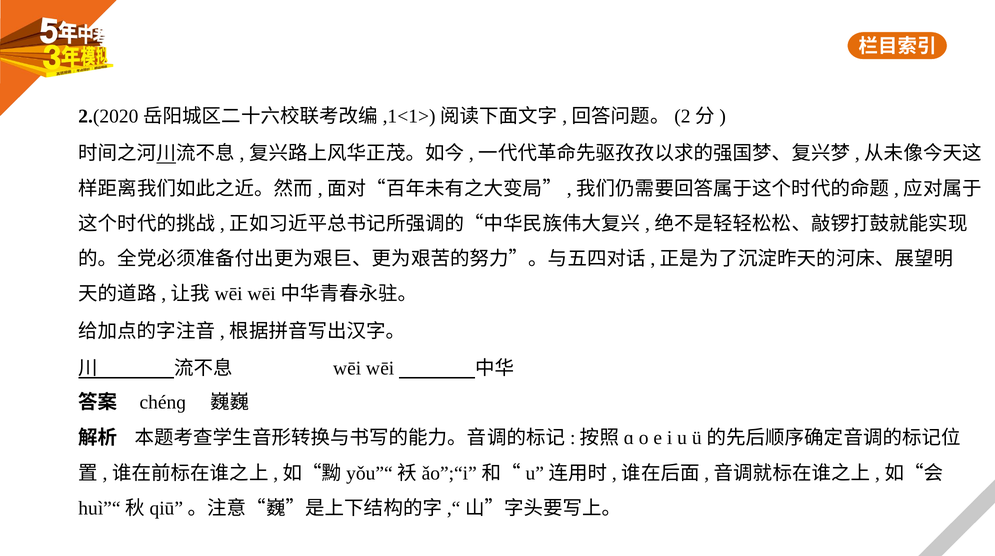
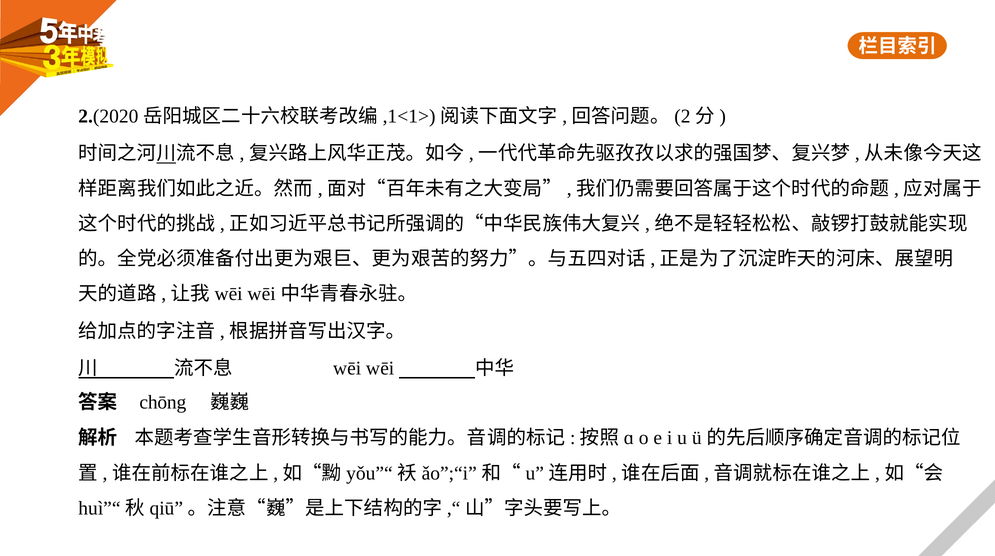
chénɡ: chénɡ -> chōng
